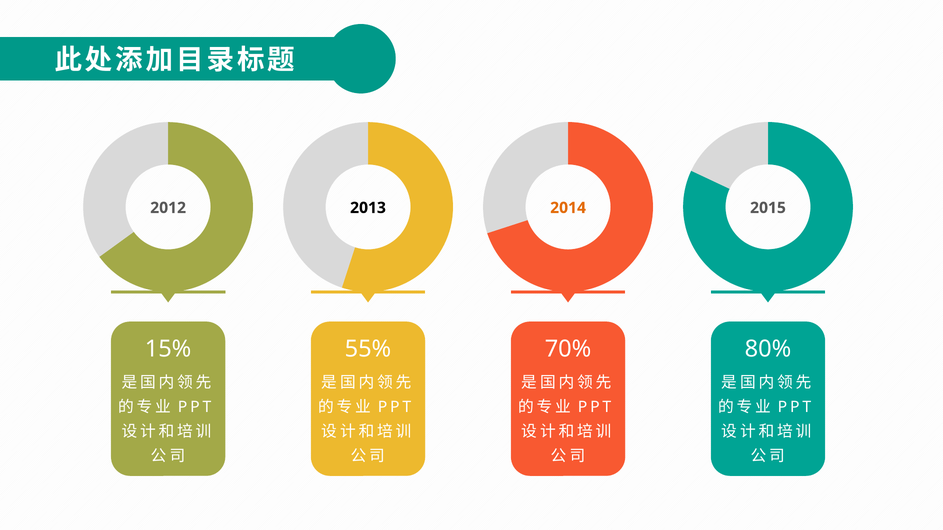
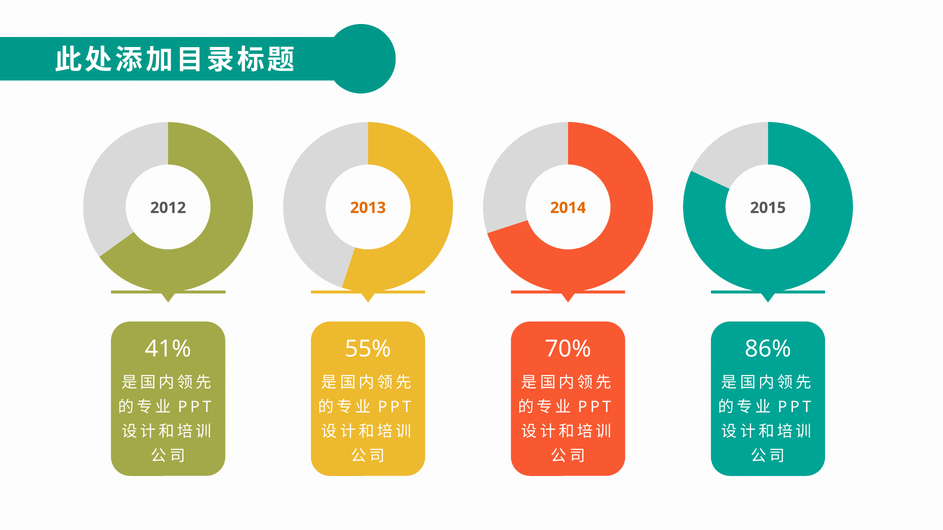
2013 colour: black -> orange
15%: 15% -> 41%
80%: 80% -> 86%
